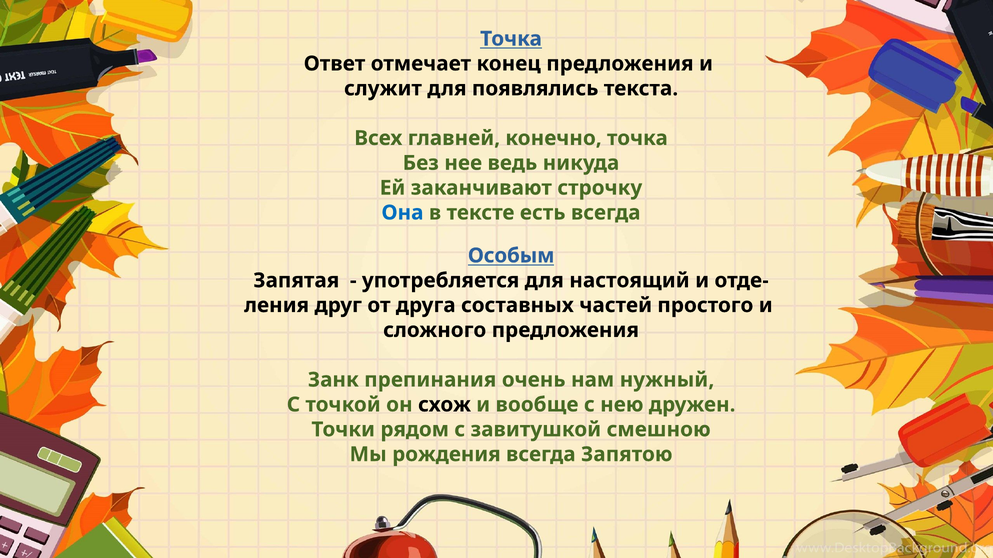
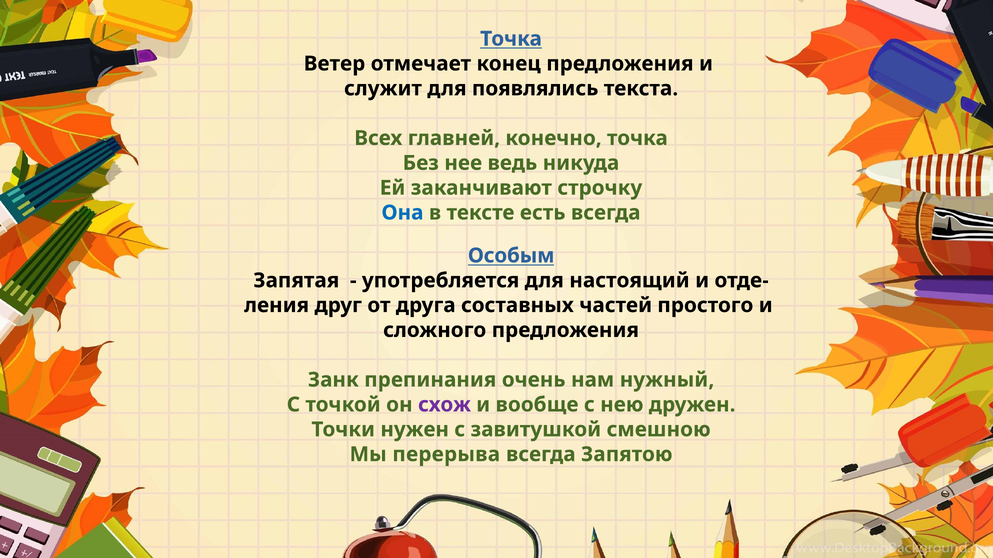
Ответ: Ответ -> Ветер
схож colour: black -> purple
рядом: рядом -> нужен
рождения: рождения -> перерыва
